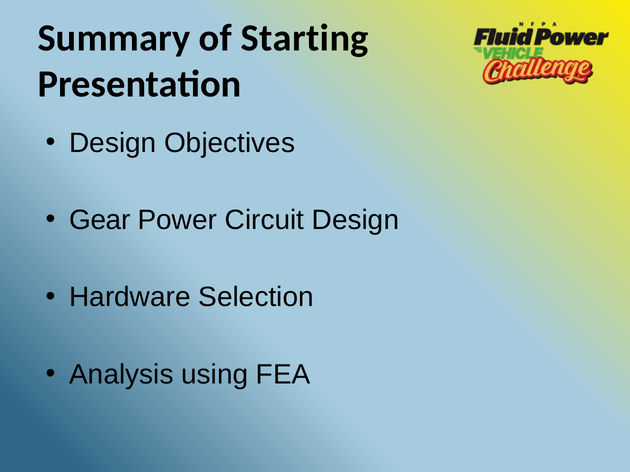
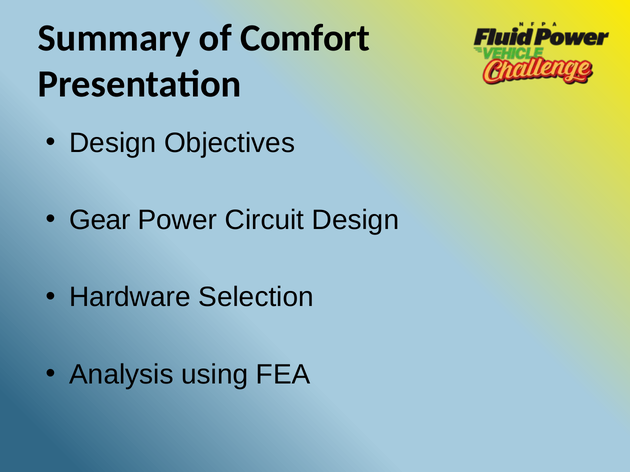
Starting: Starting -> Comfort
